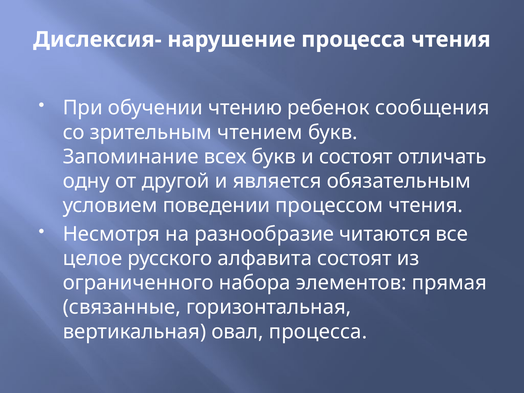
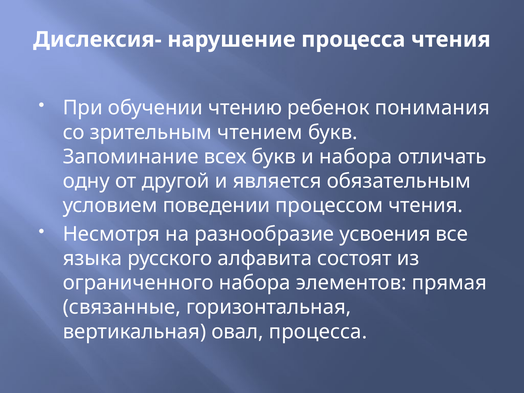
сообщения: сообщения -> понимания
и состоят: состоят -> набора
читаются: читаются -> усвоения
целое: целое -> языка
